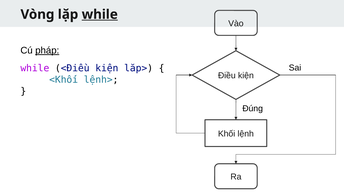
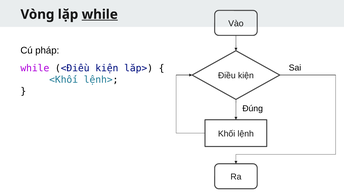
pháp underline: present -> none
